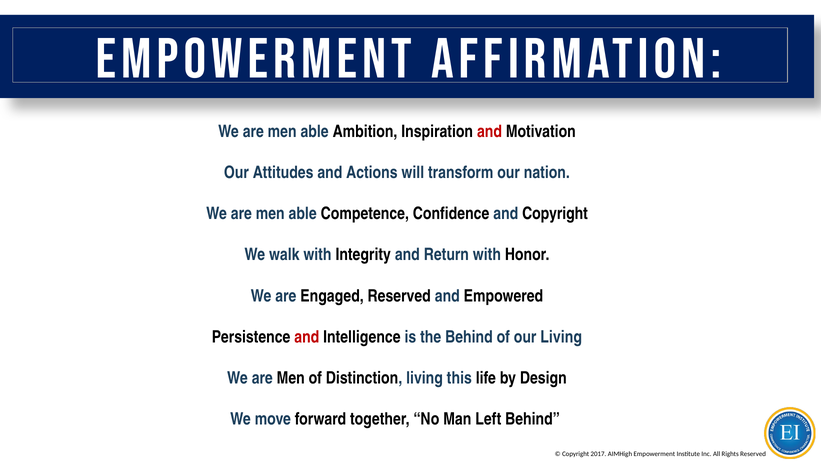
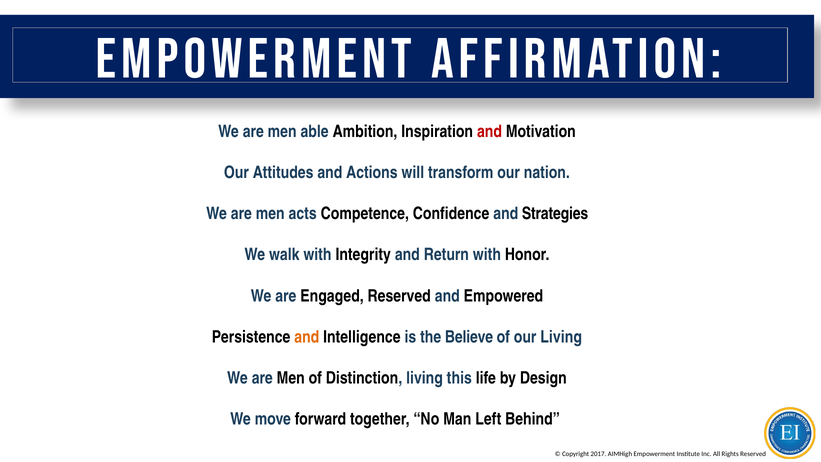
able at (303, 214): able -> acts
and Copyright: Copyright -> Strategies
and at (307, 337) colour: red -> orange
the Behind: Behind -> Believe
